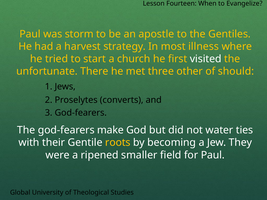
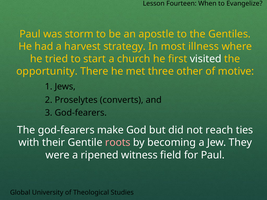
unfortunate: unfortunate -> opportunity
should: should -> motive
water: water -> reach
roots colour: yellow -> pink
smaller: smaller -> witness
